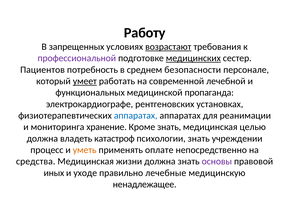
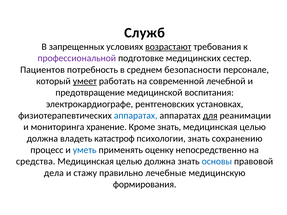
Работу: Работу -> Служб
медицинских underline: present -> none
функциональных: функциональных -> предотвращение
пропаганда: пропаганда -> воспитания
для underline: none -> present
учреждении: учреждении -> сохранению
уметь colour: orange -> blue
оплате: оплате -> оценку
жизни at (129, 162): жизни -> целью
основы colour: purple -> blue
иных: иных -> дела
уходе: уходе -> стажу
ненадлежащее: ненадлежащее -> формирования
